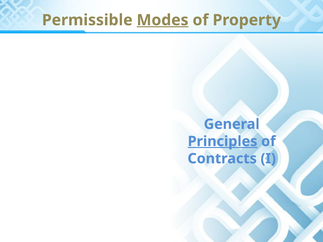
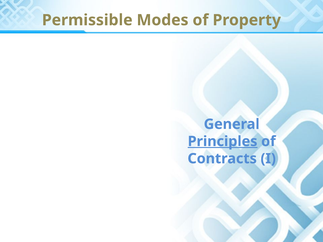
Modes underline: present -> none
